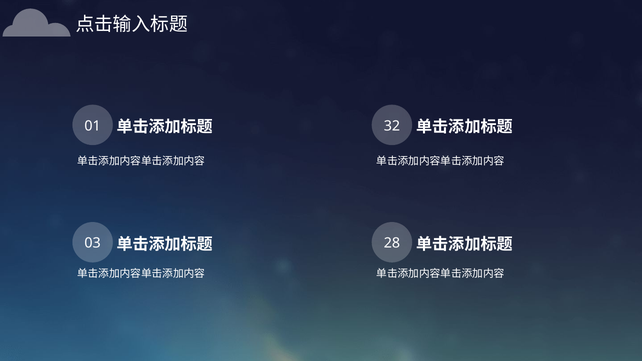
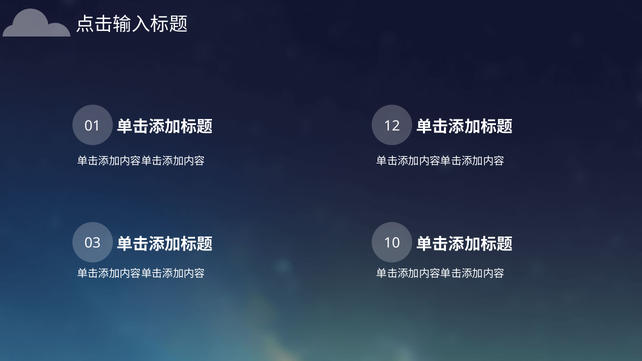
32: 32 -> 12
28: 28 -> 10
